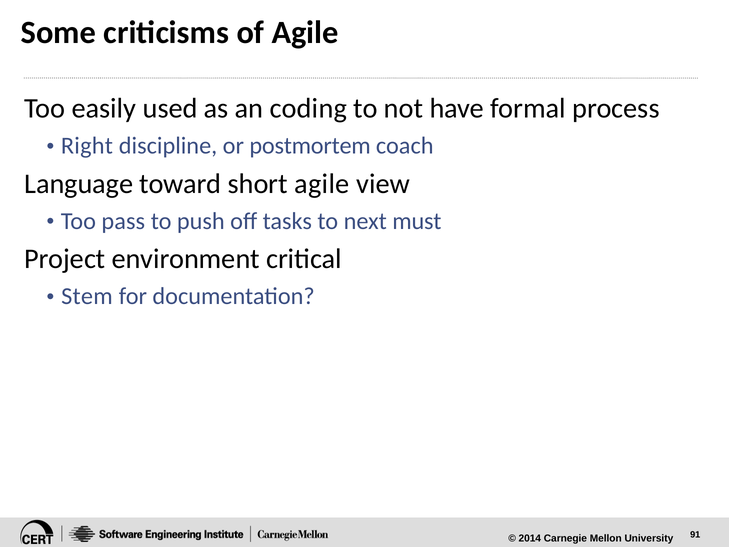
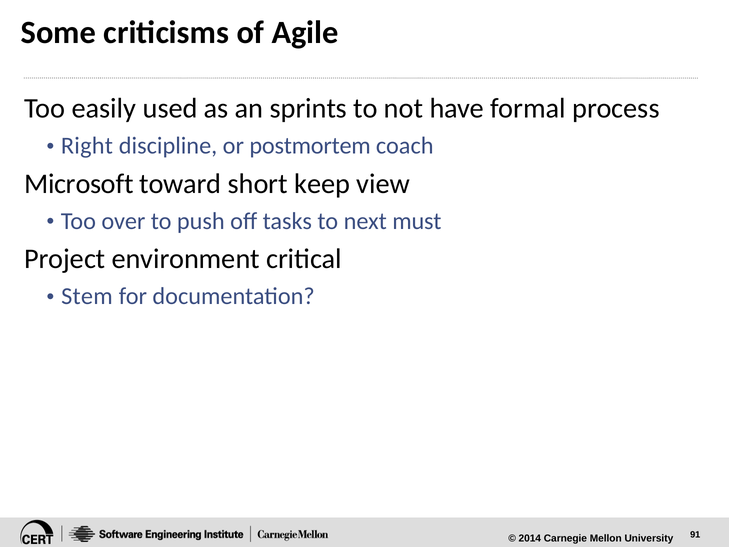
coding: coding -> sprints
Language: Language -> Microsoft
short agile: agile -> keep
pass: pass -> over
